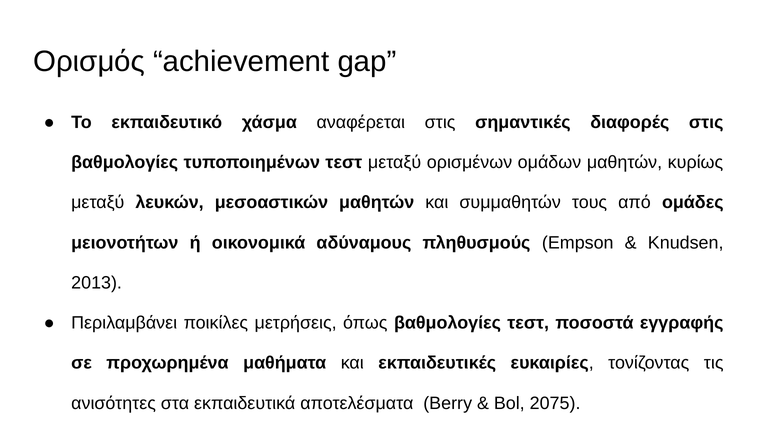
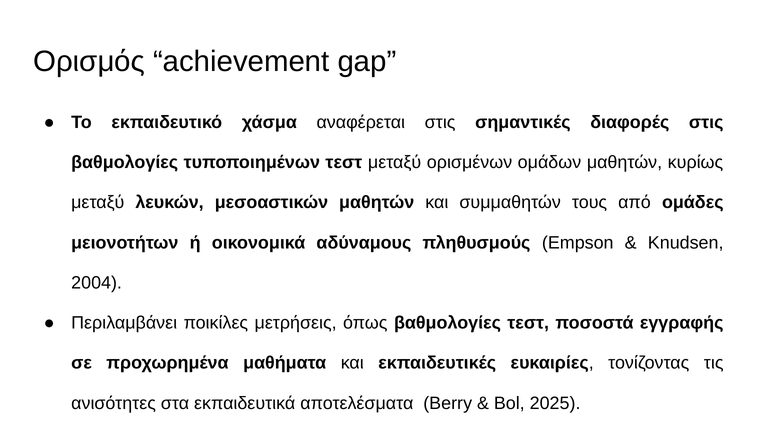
2013: 2013 -> 2004
2075: 2075 -> 2025
